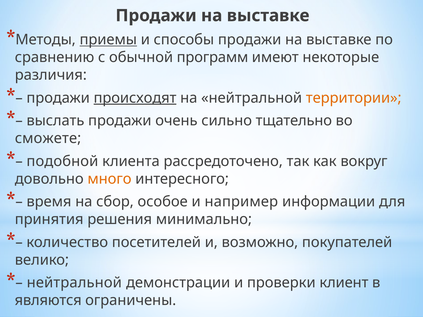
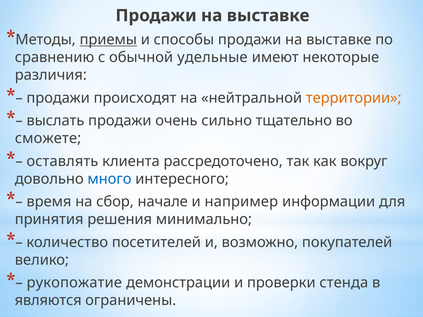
программ: программ -> удельные
происходят underline: present -> none
подобной: подобной -> оставлять
много colour: orange -> blue
особое: особое -> начале
нейтральной at (74, 283): нейтральной -> рукопожатие
клиент: клиент -> стенда
